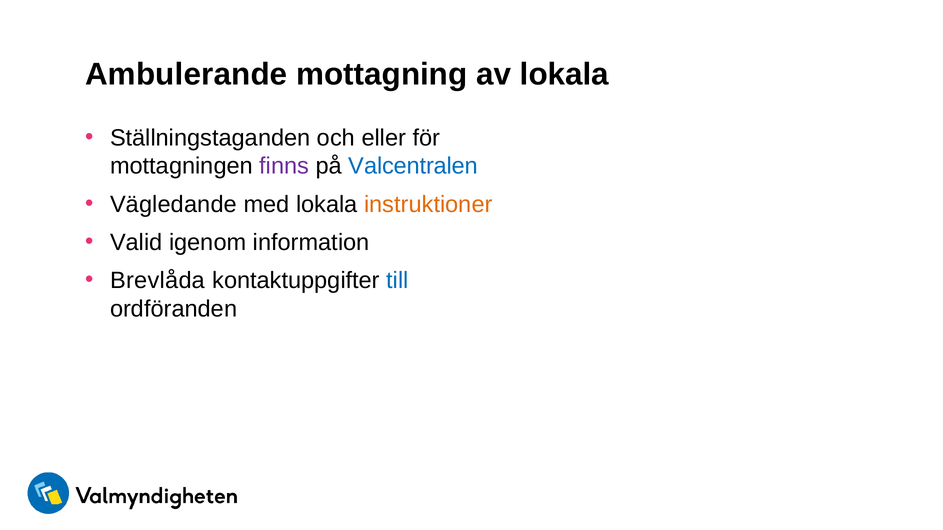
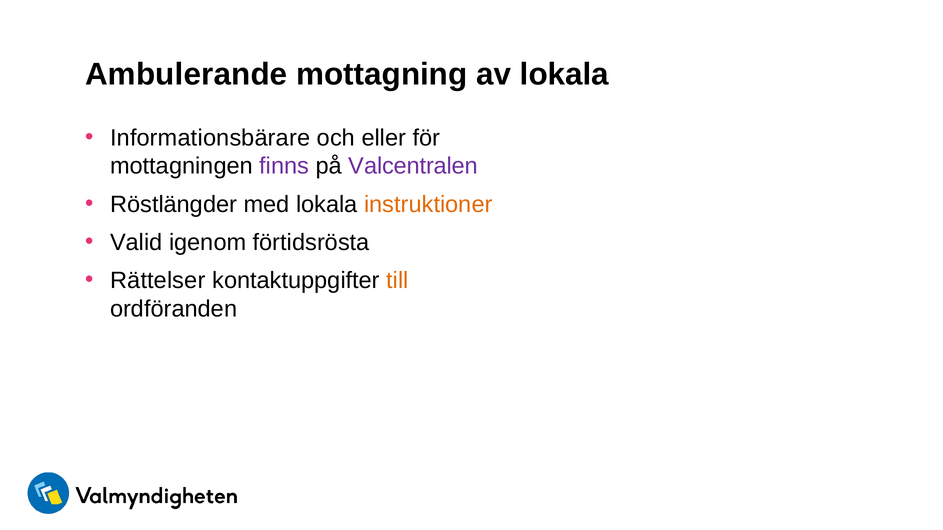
Ställningstaganden: Ställningstaganden -> Informationsbärare
Valcentralen colour: blue -> purple
Vägledande: Vägledande -> Röstlängder
information: information -> förtidsrösta
Brevlåda: Brevlåda -> Rättelser
till colour: blue -> orange
